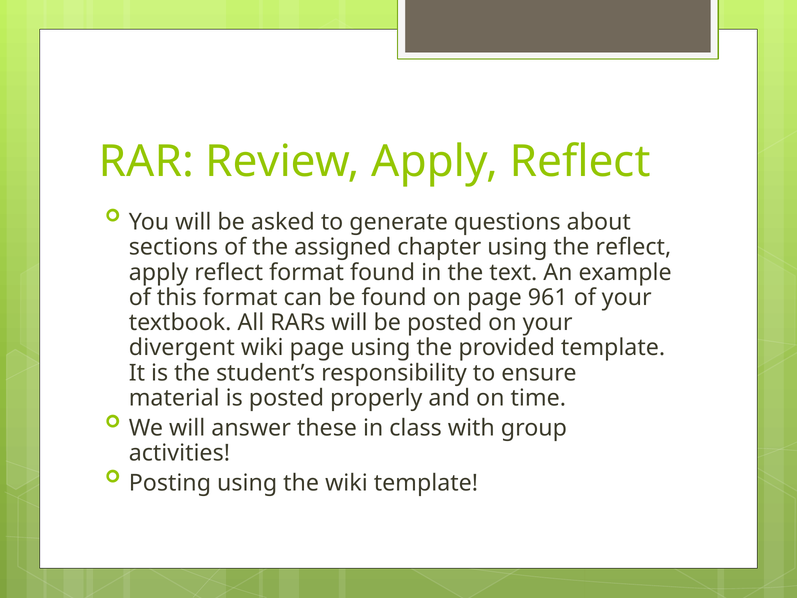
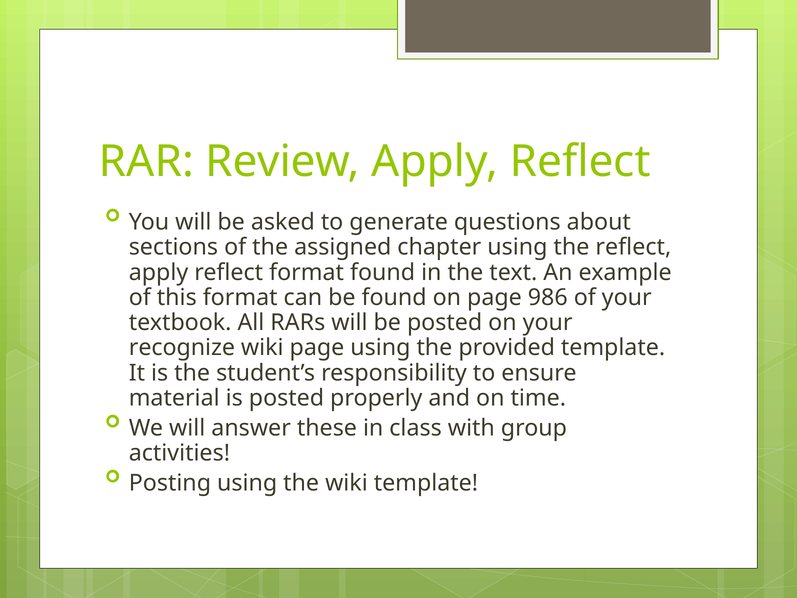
961: 961 -> 986
divergent: divergent -> recognize
